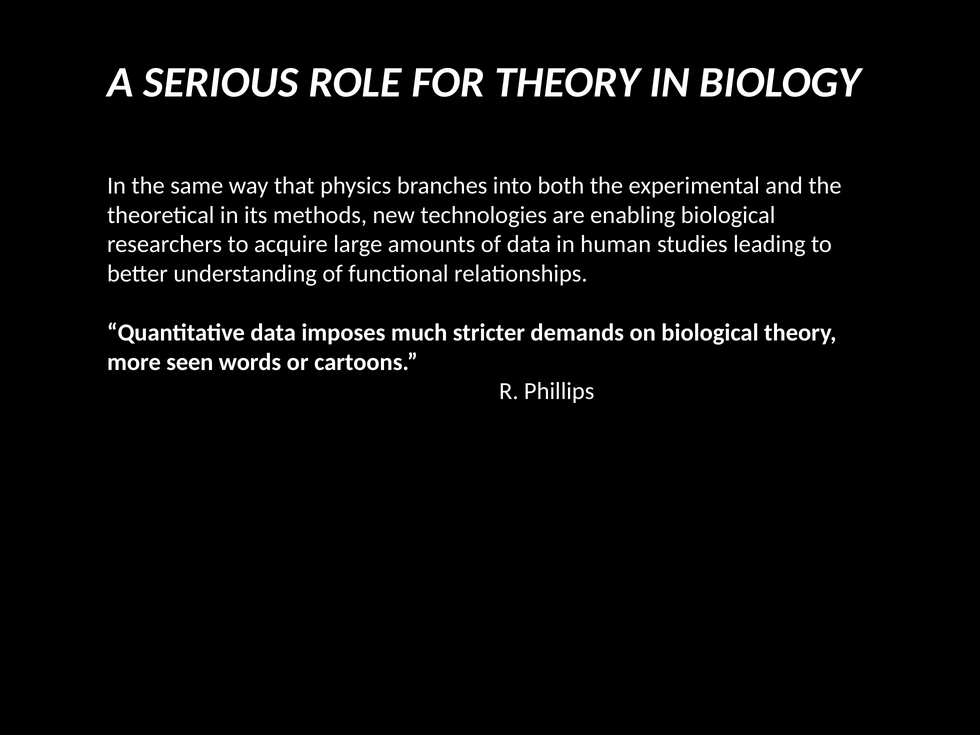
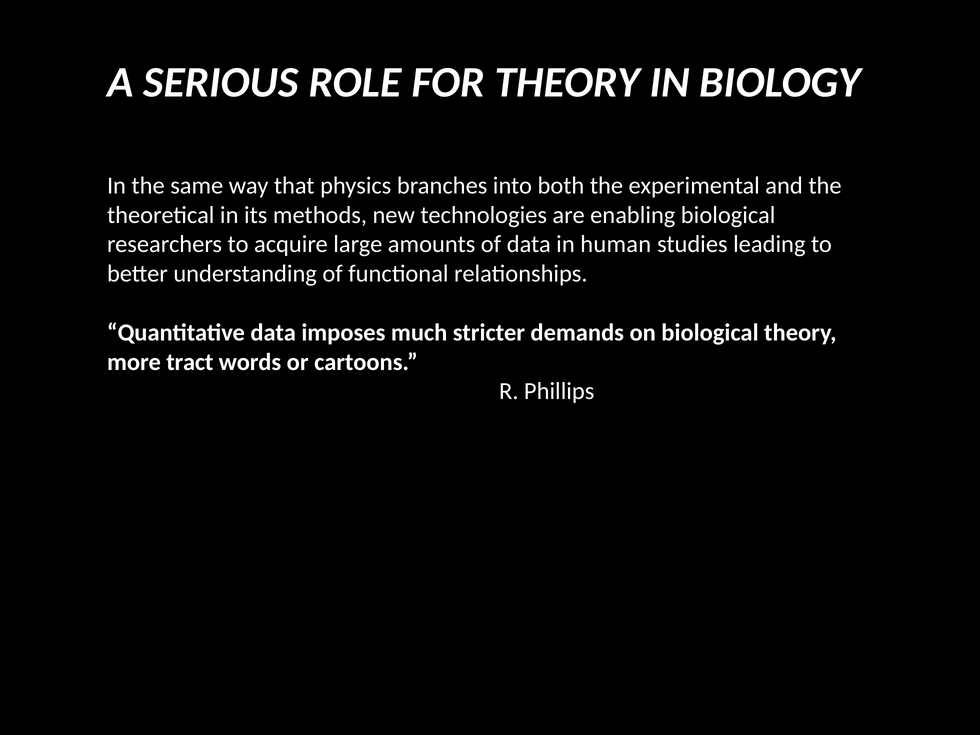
seen: seen -> tract
